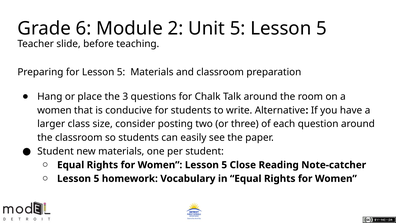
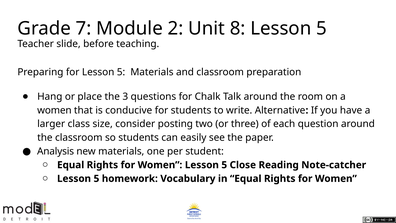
6: 6 -> 7
Unit 5: 5 -> 8
Student at (56, 151): Student -> Analysis
